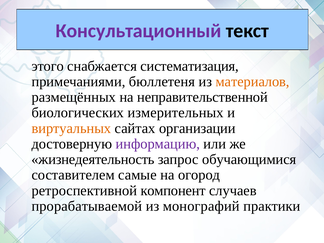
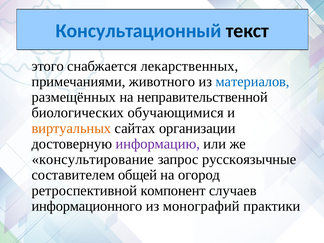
Консультационный colour: purple -> blue
систематизация: систематизация -> лекарственных
бюллетеня: бюллетеня -> животного
материалов colour: orange -> blue
измерительных: измерительных -> обучающимися
жизнедеятельность: жизнедеятельность -> консультирование
обучающимися: обучающимися -> русскоязычные
самые: самые -> общей
прорабатываемой: прорабатываемой -> информационного
